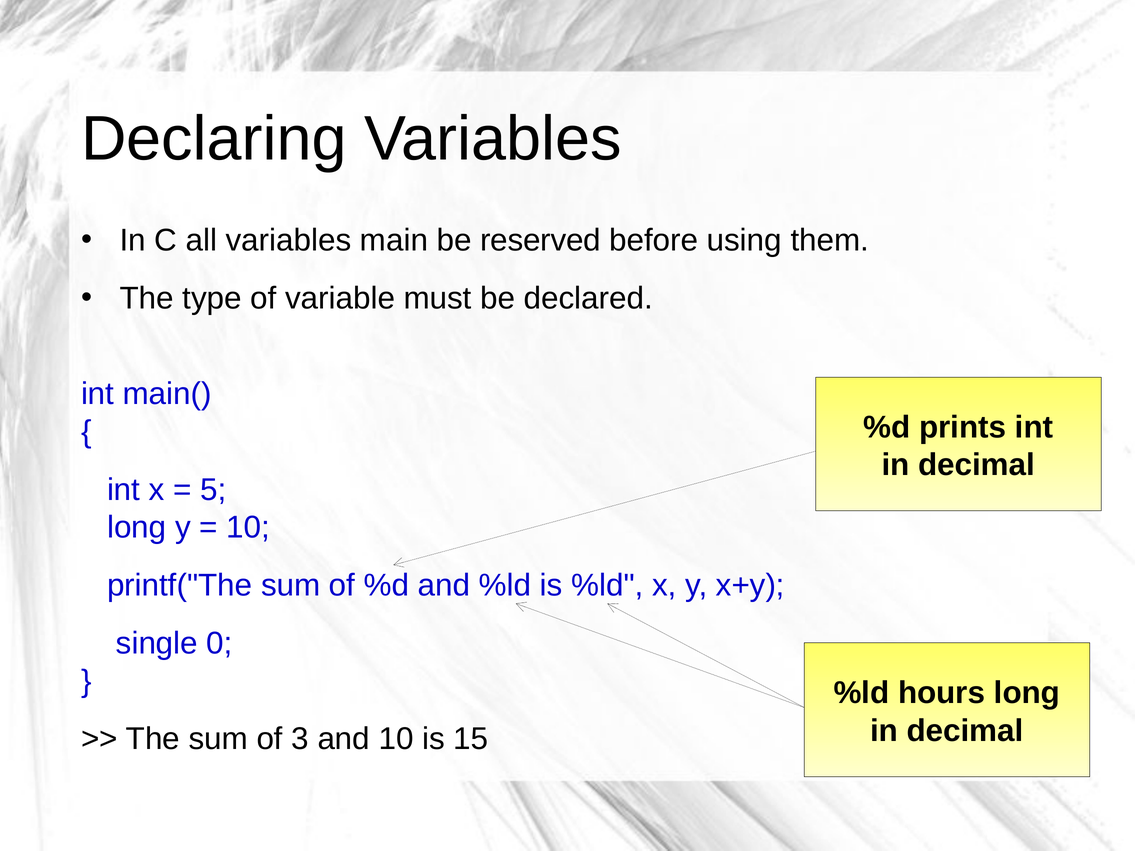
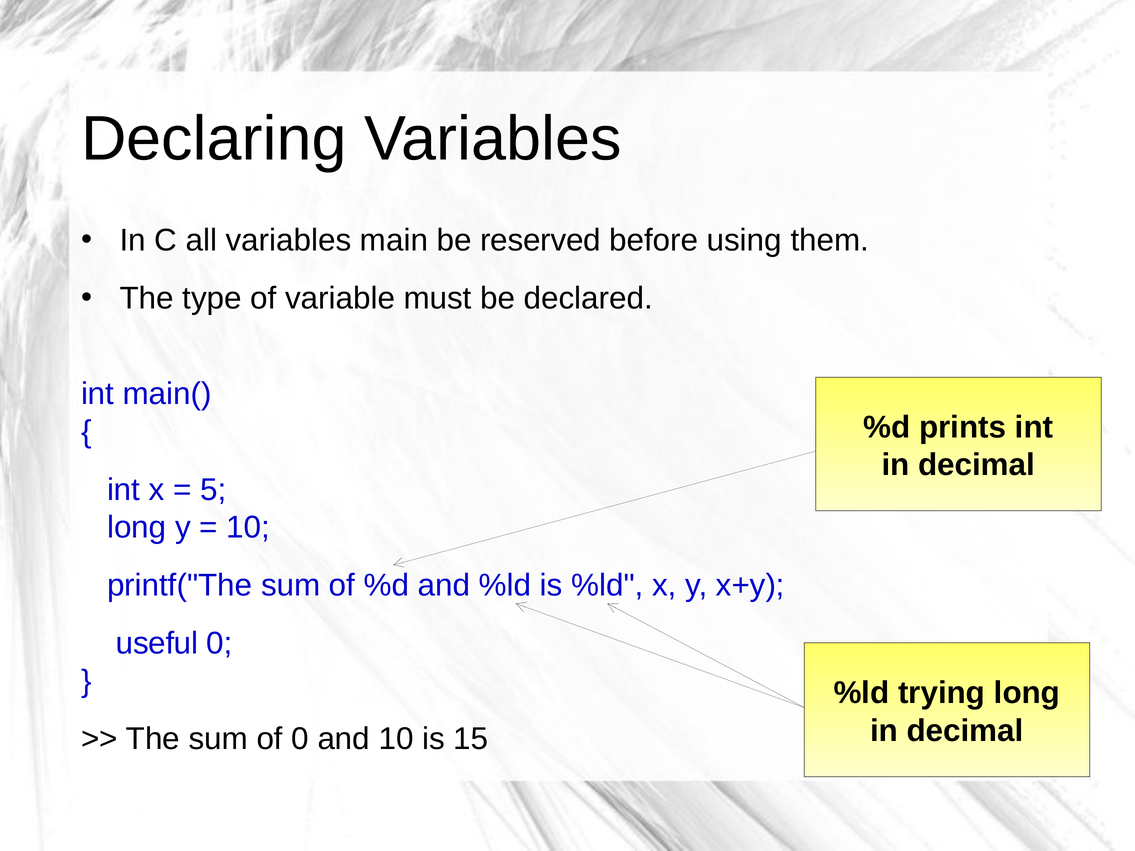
single: single -> useful
hours: hours -> trying
of 3: 3 -> 0
